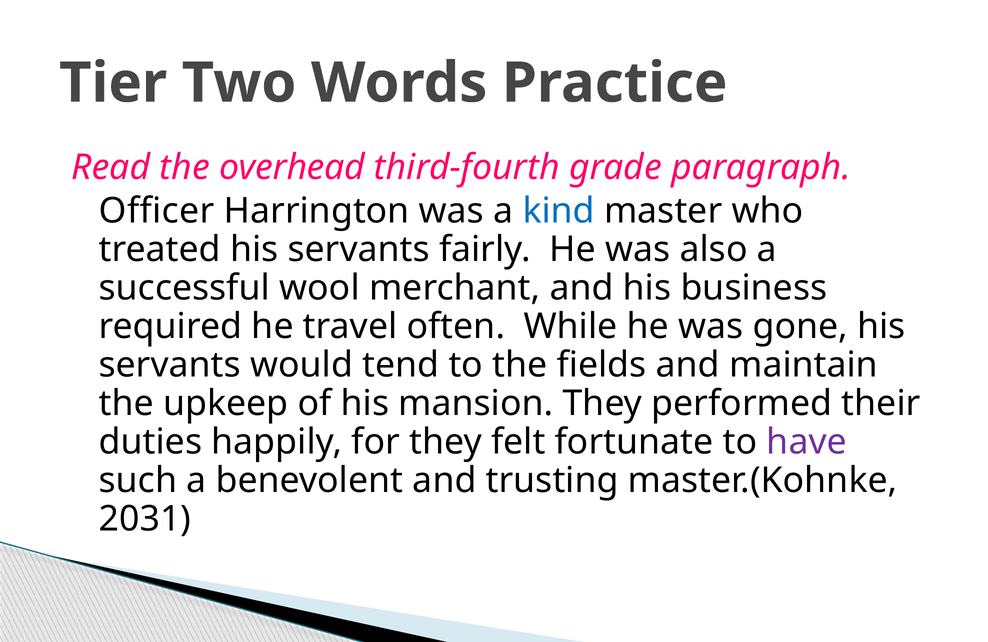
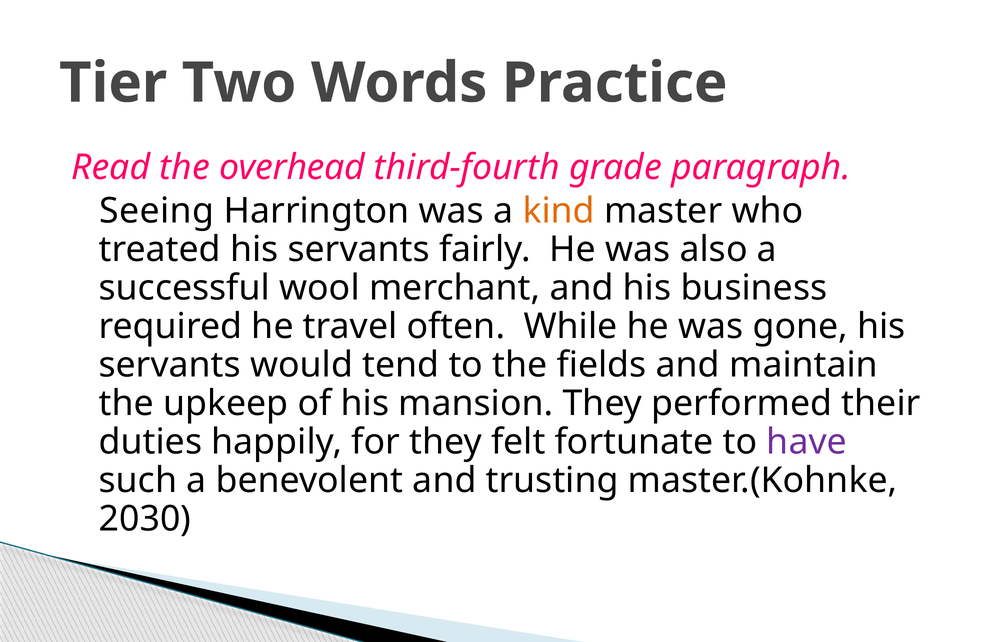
Officer: Officer -> Seeing
kind colour: blue -> orange
2031: 2031 -> 2030
